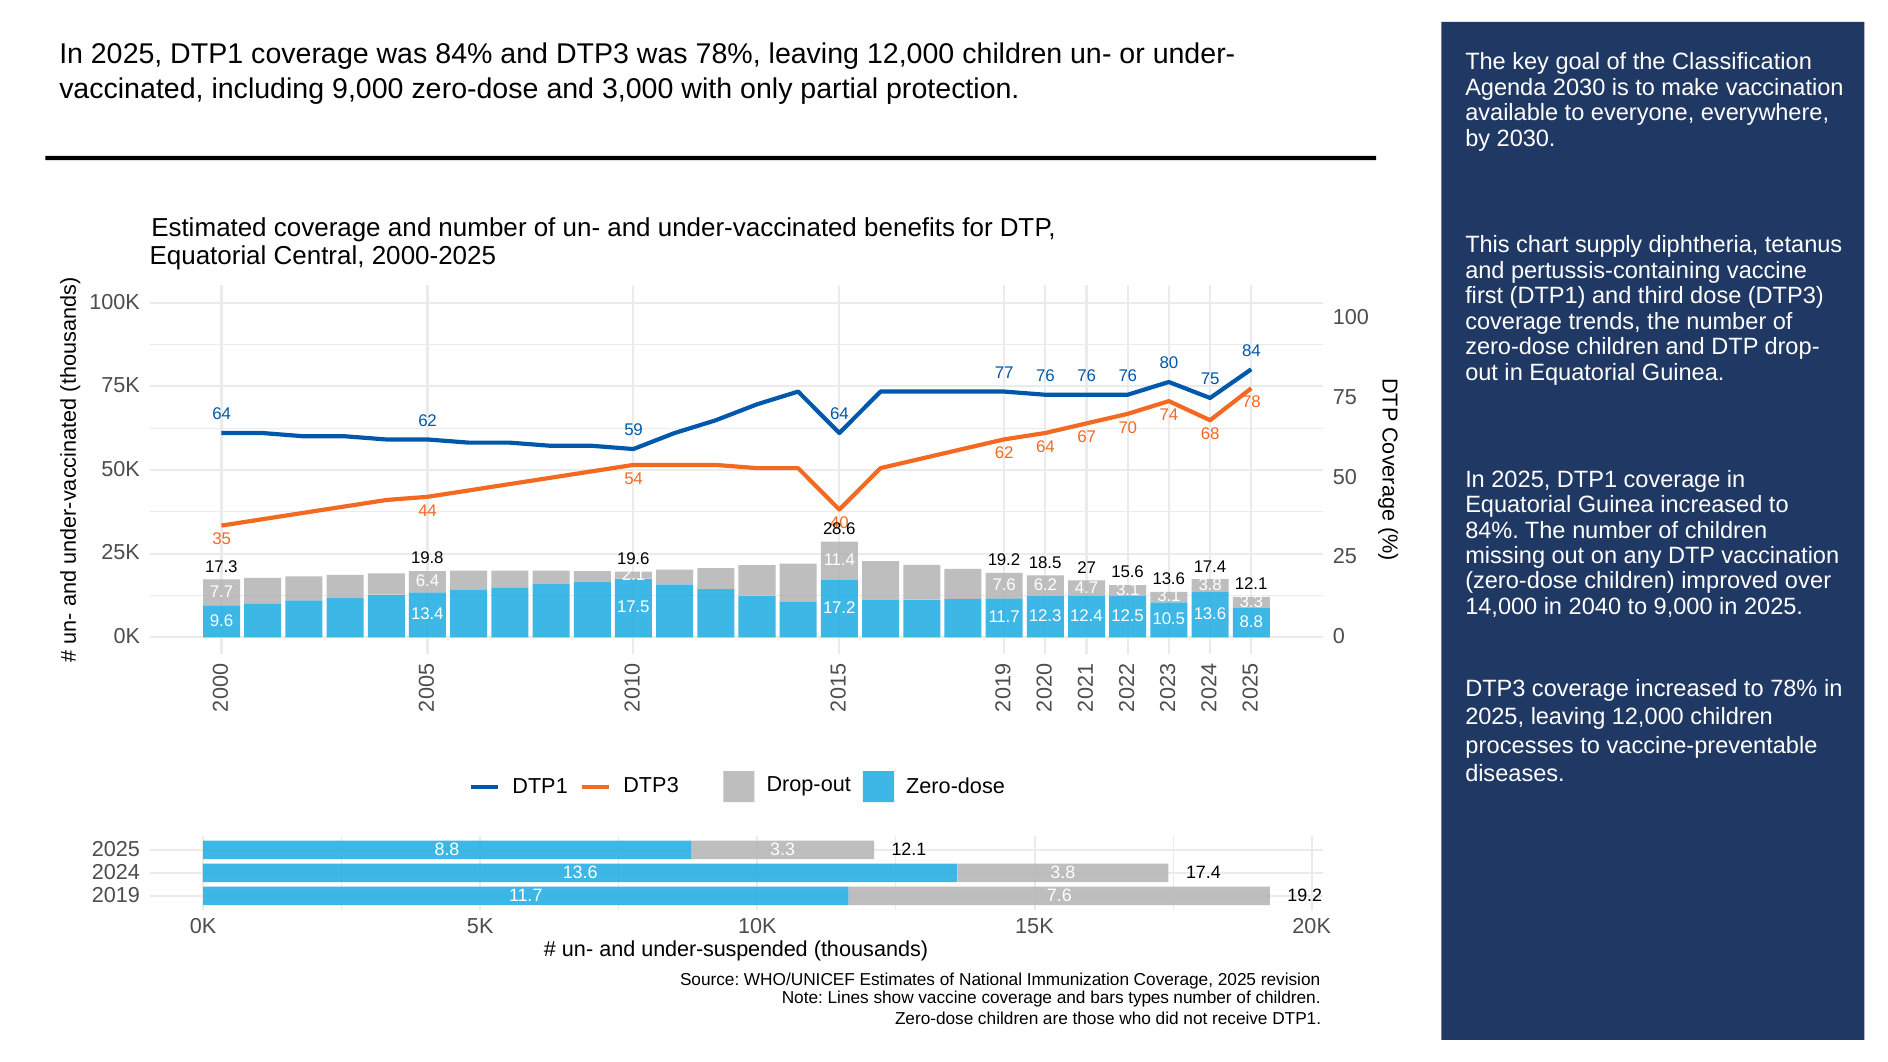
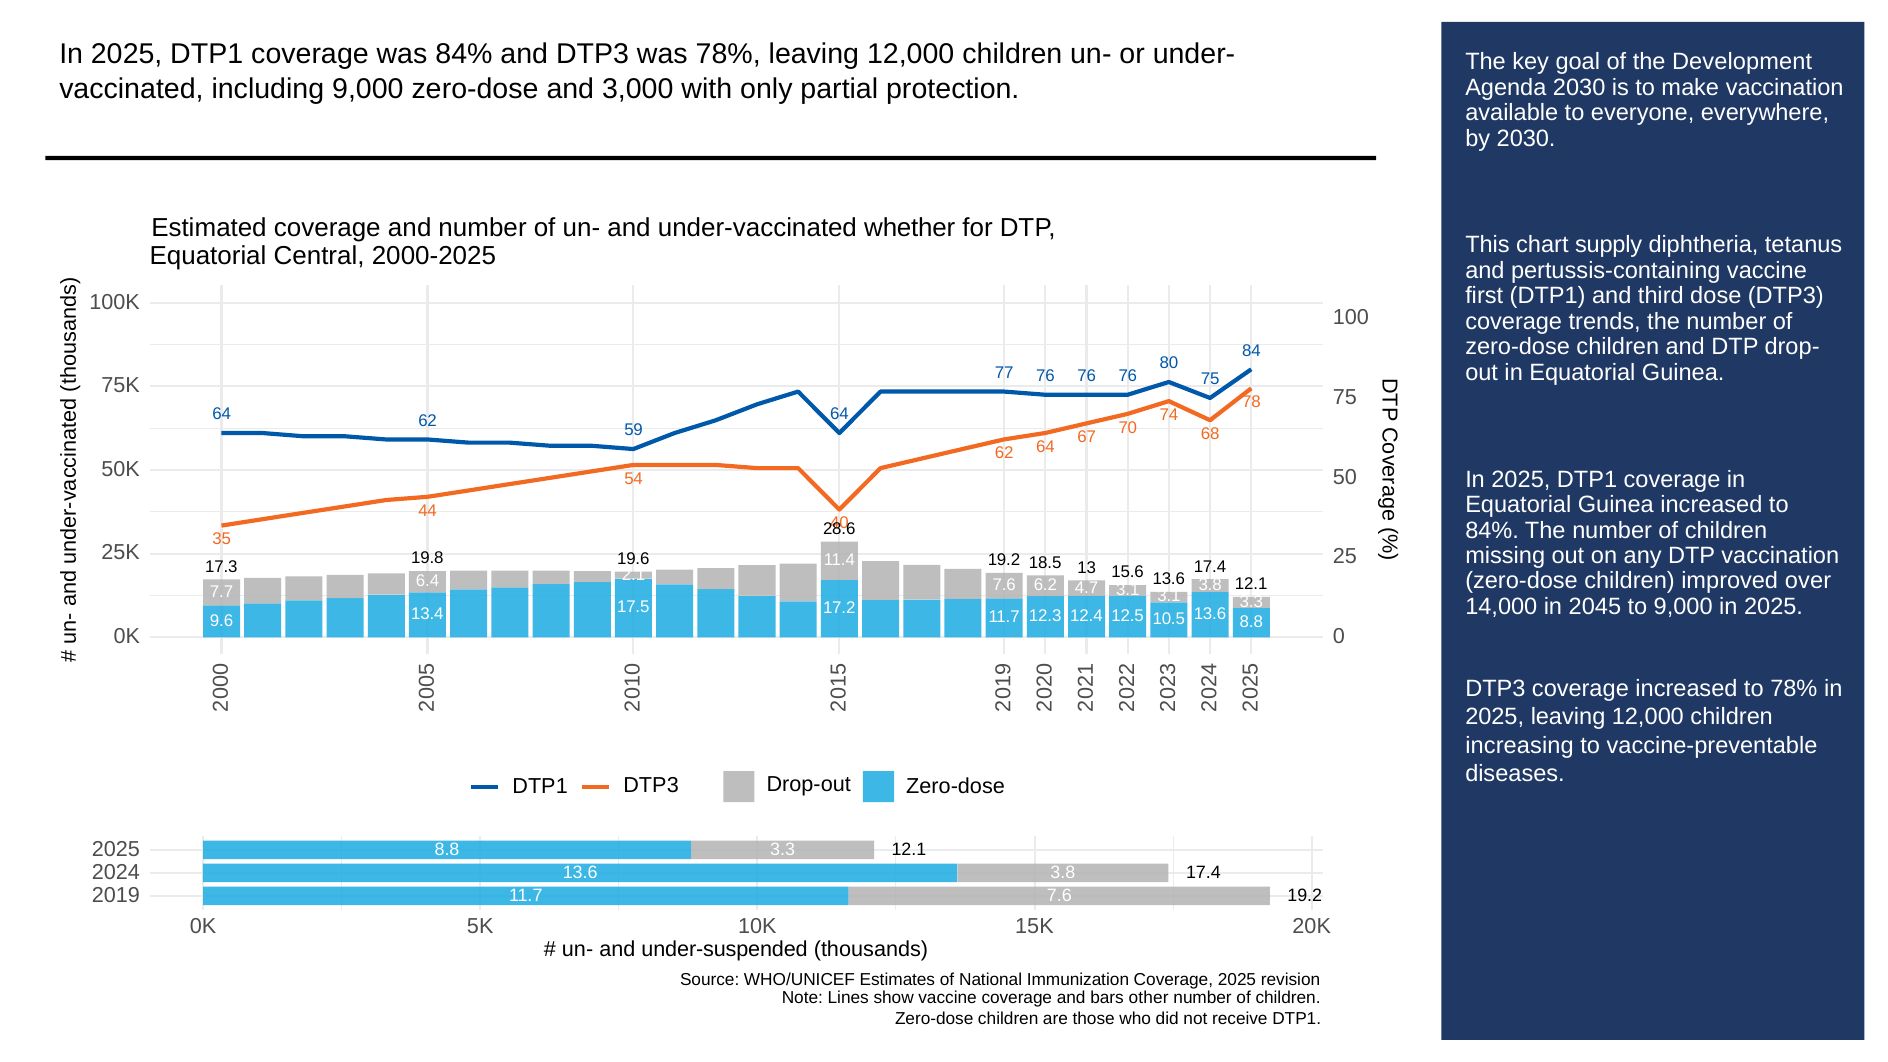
Classification: Classification -> Development
benefits: benefits -> whether
27: 27 -> 13
2040: 2040 -> 2045
processes: processes -> increasing
types: types -> other
